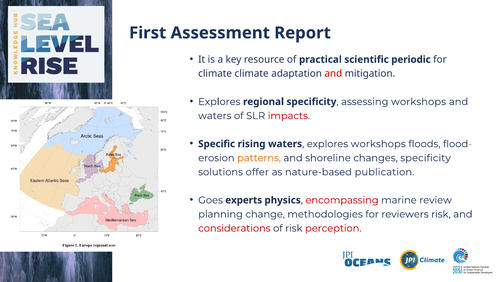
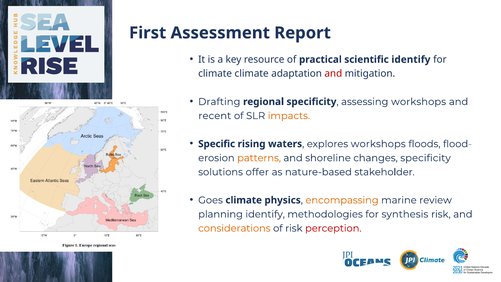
scientific periodic: periodic -> identify
Explores at (219, 102): Explores -> Drafting
waters at (215, 116): waters -> recent
impacts colour: red -> orange
publication: publication -> stakeholder
Goes experts: experts -> climate
encompassing colour: red -> orange
planning change: change -> identify
reviewers: reviewers -> synthesis
considerations colour: red -> orange
